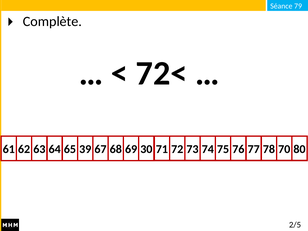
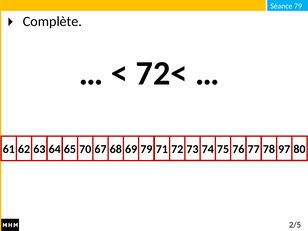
39: 39 -> 70
69 30: 30 -> 79
70: 70 -> 97
